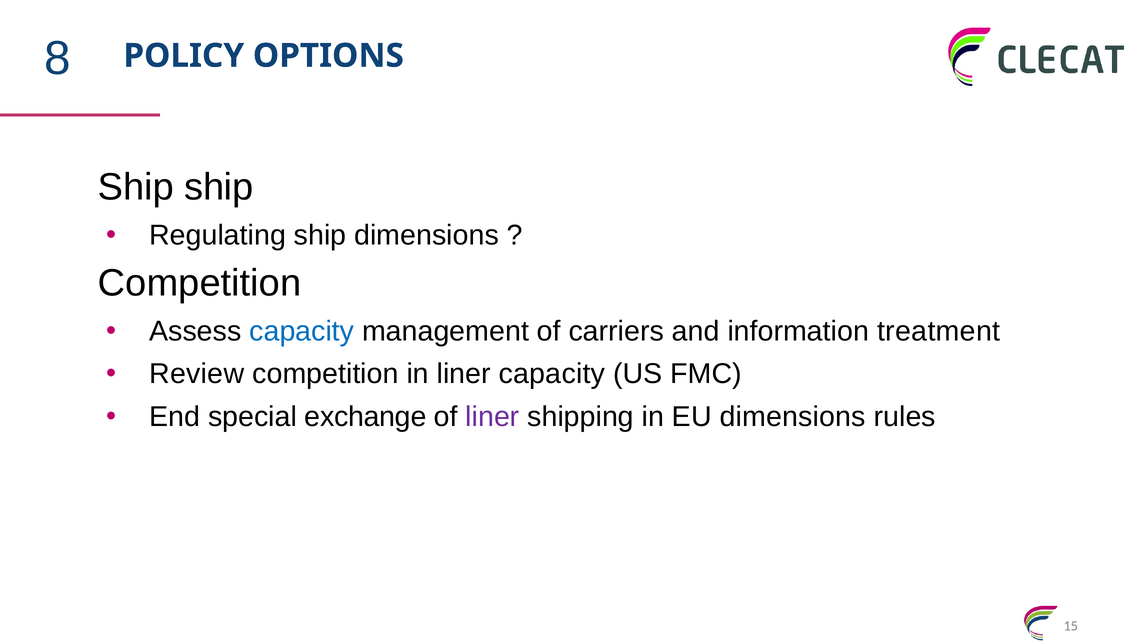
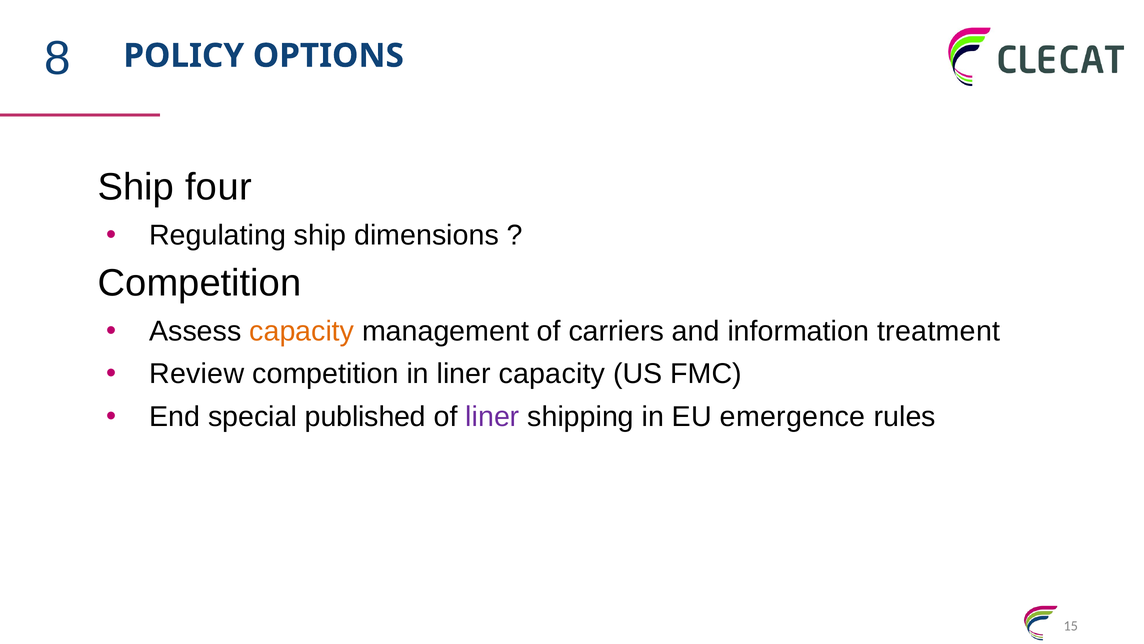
Ship ship: ship -> four
capacity at (302, 331) colour: blue -> orange
exchange: exchange -> published
EU dimensions: dimensions -> emergence
